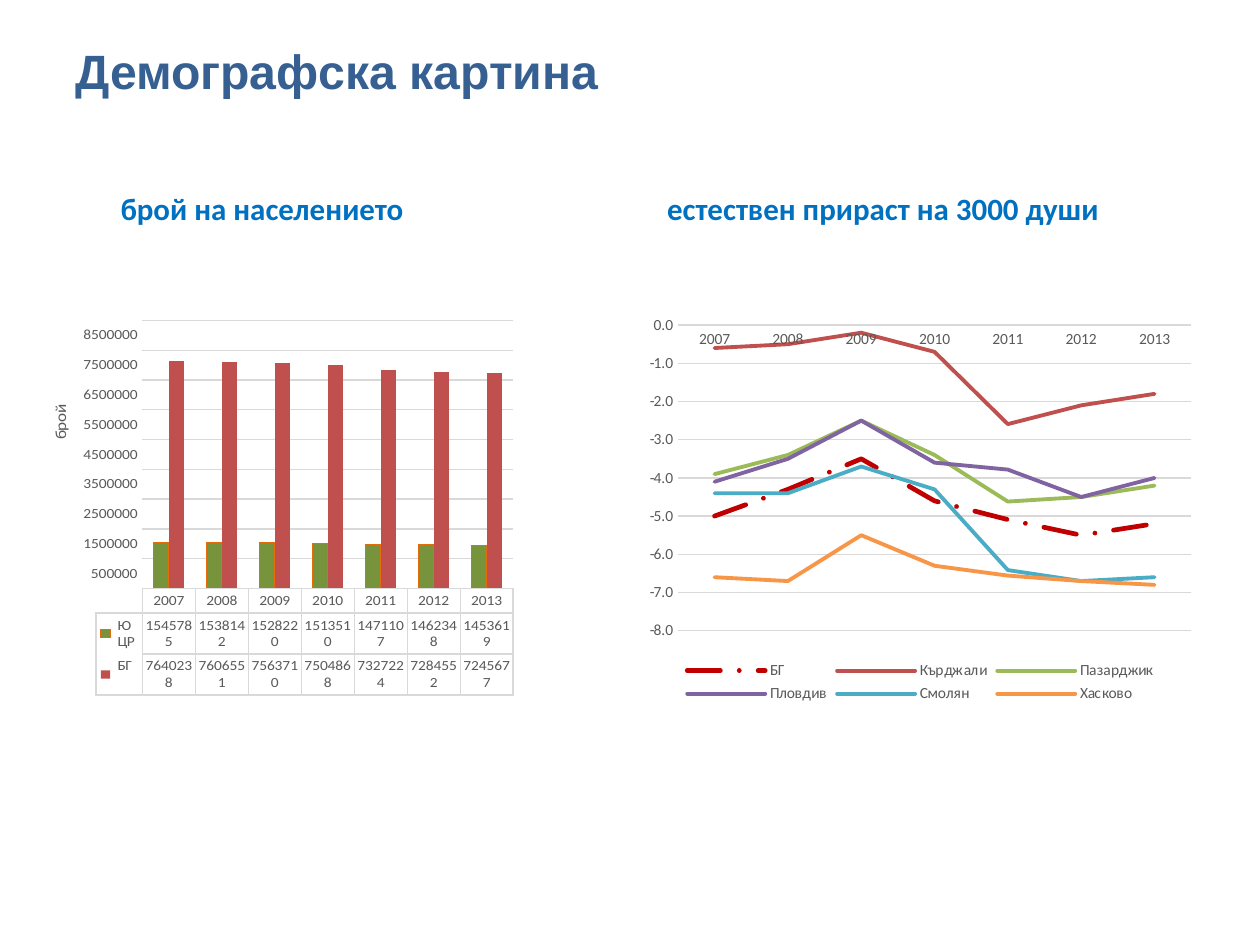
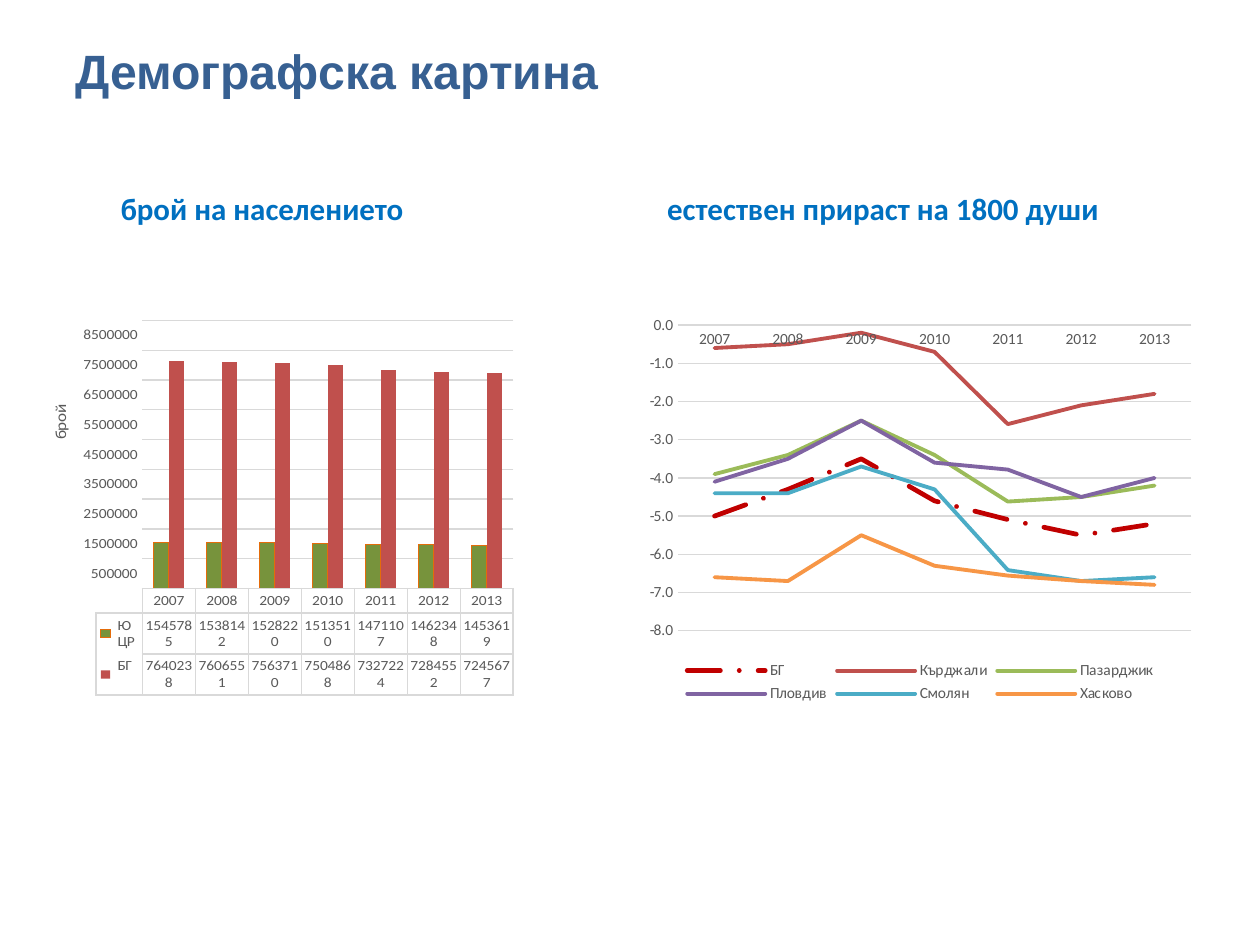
3000: 3000 -> 1800
